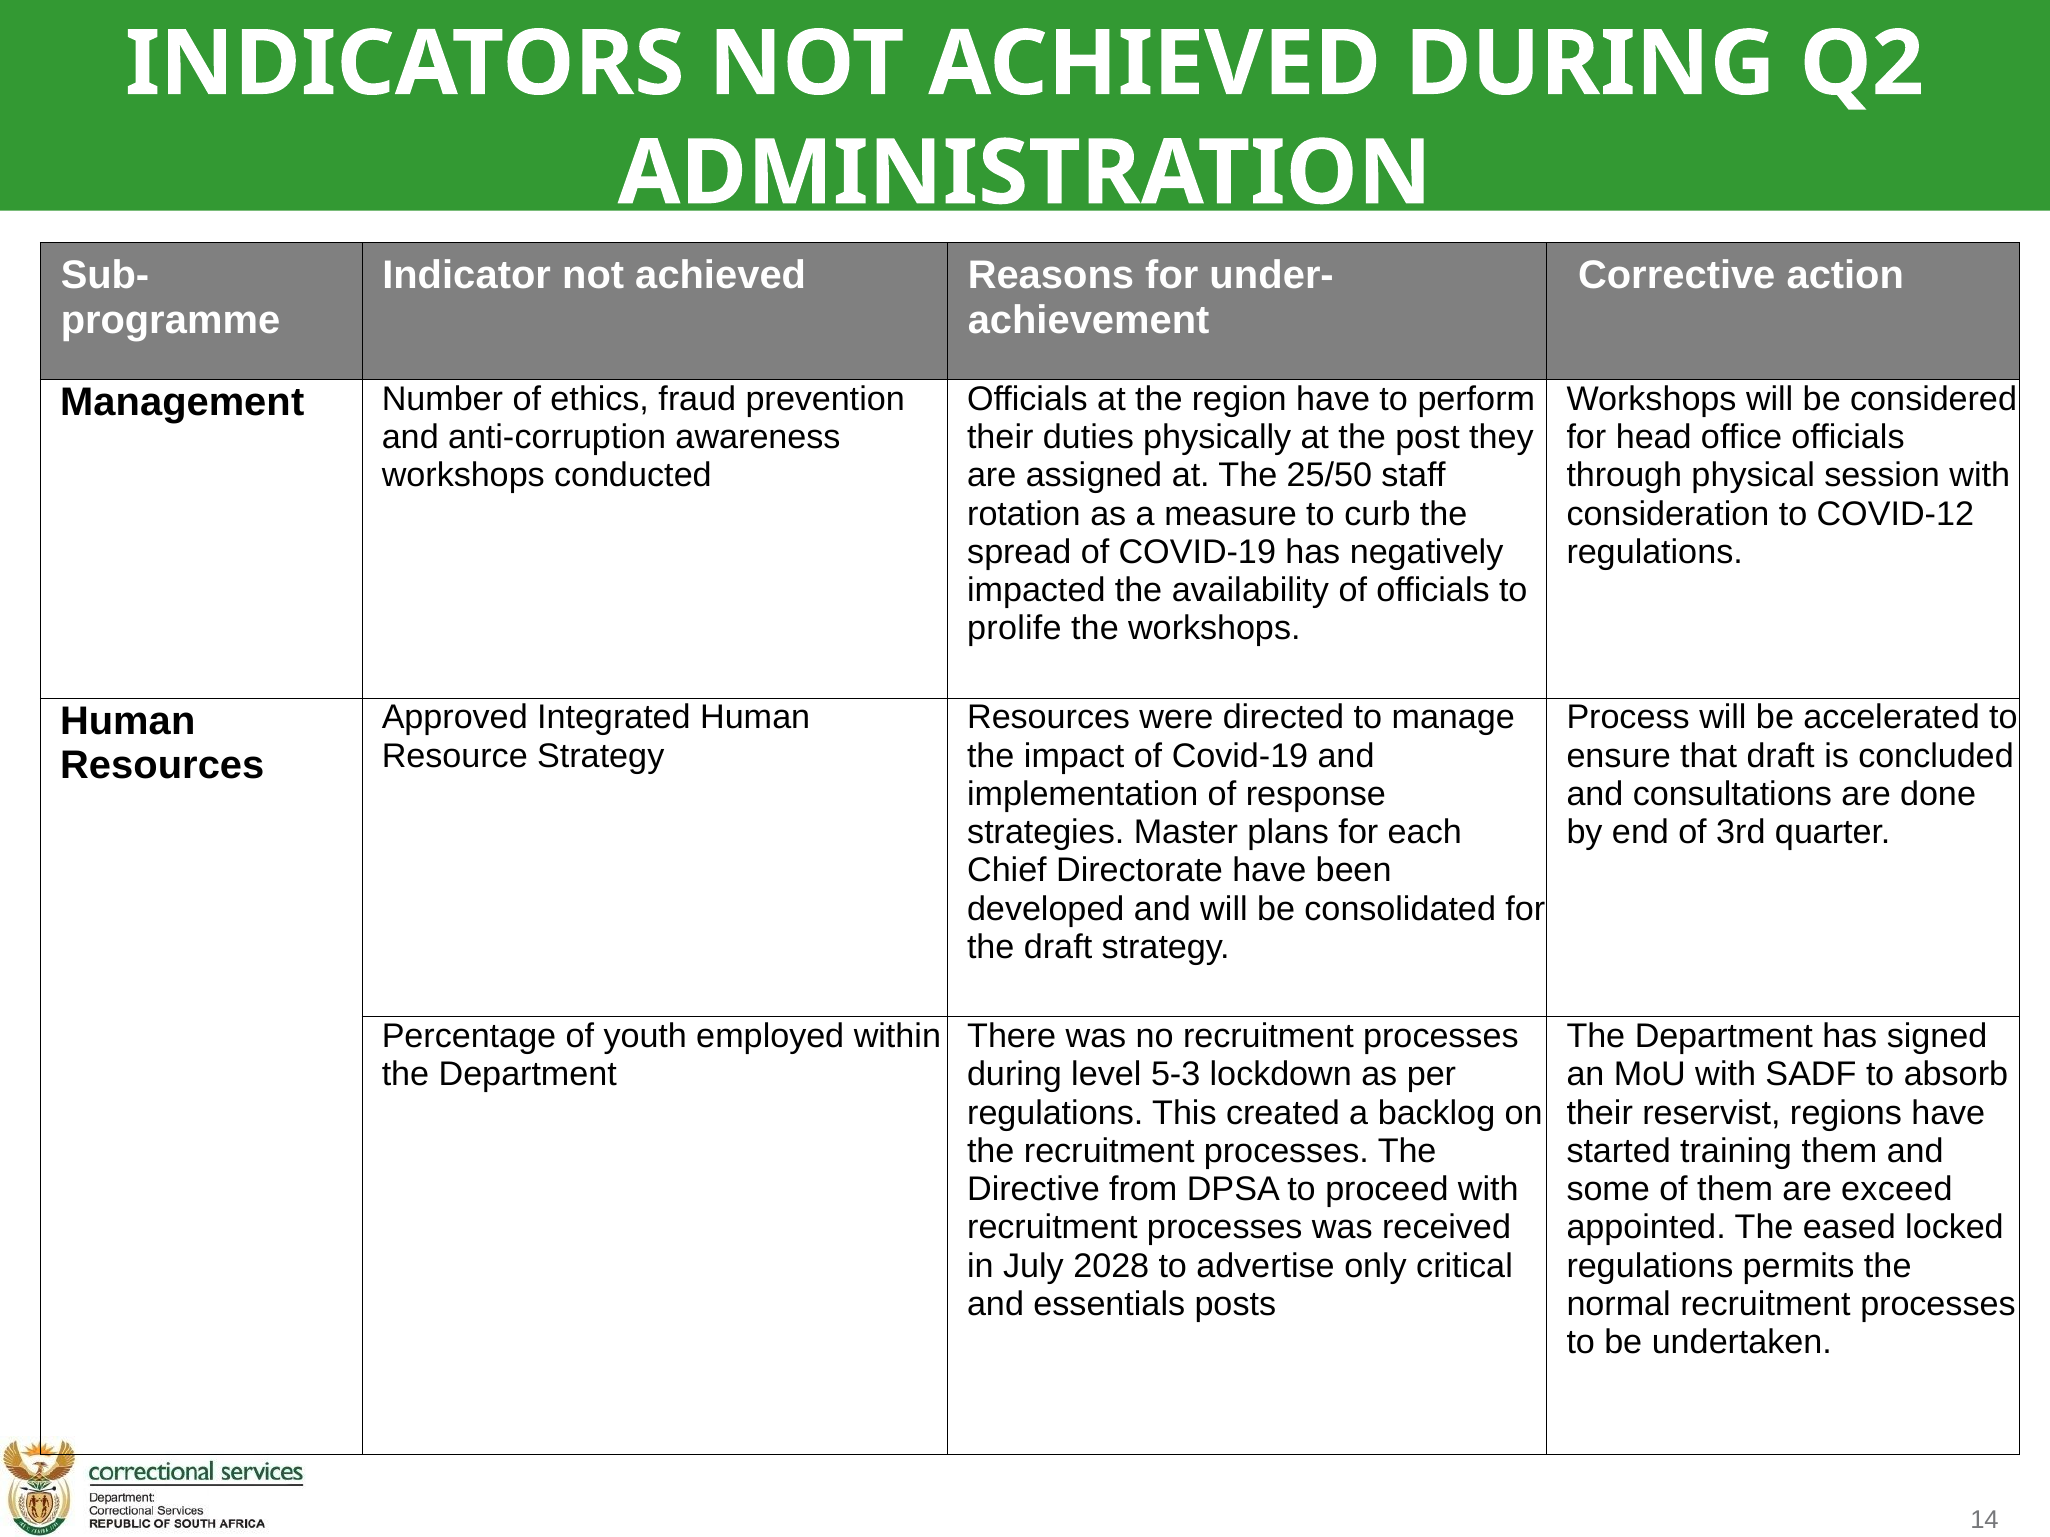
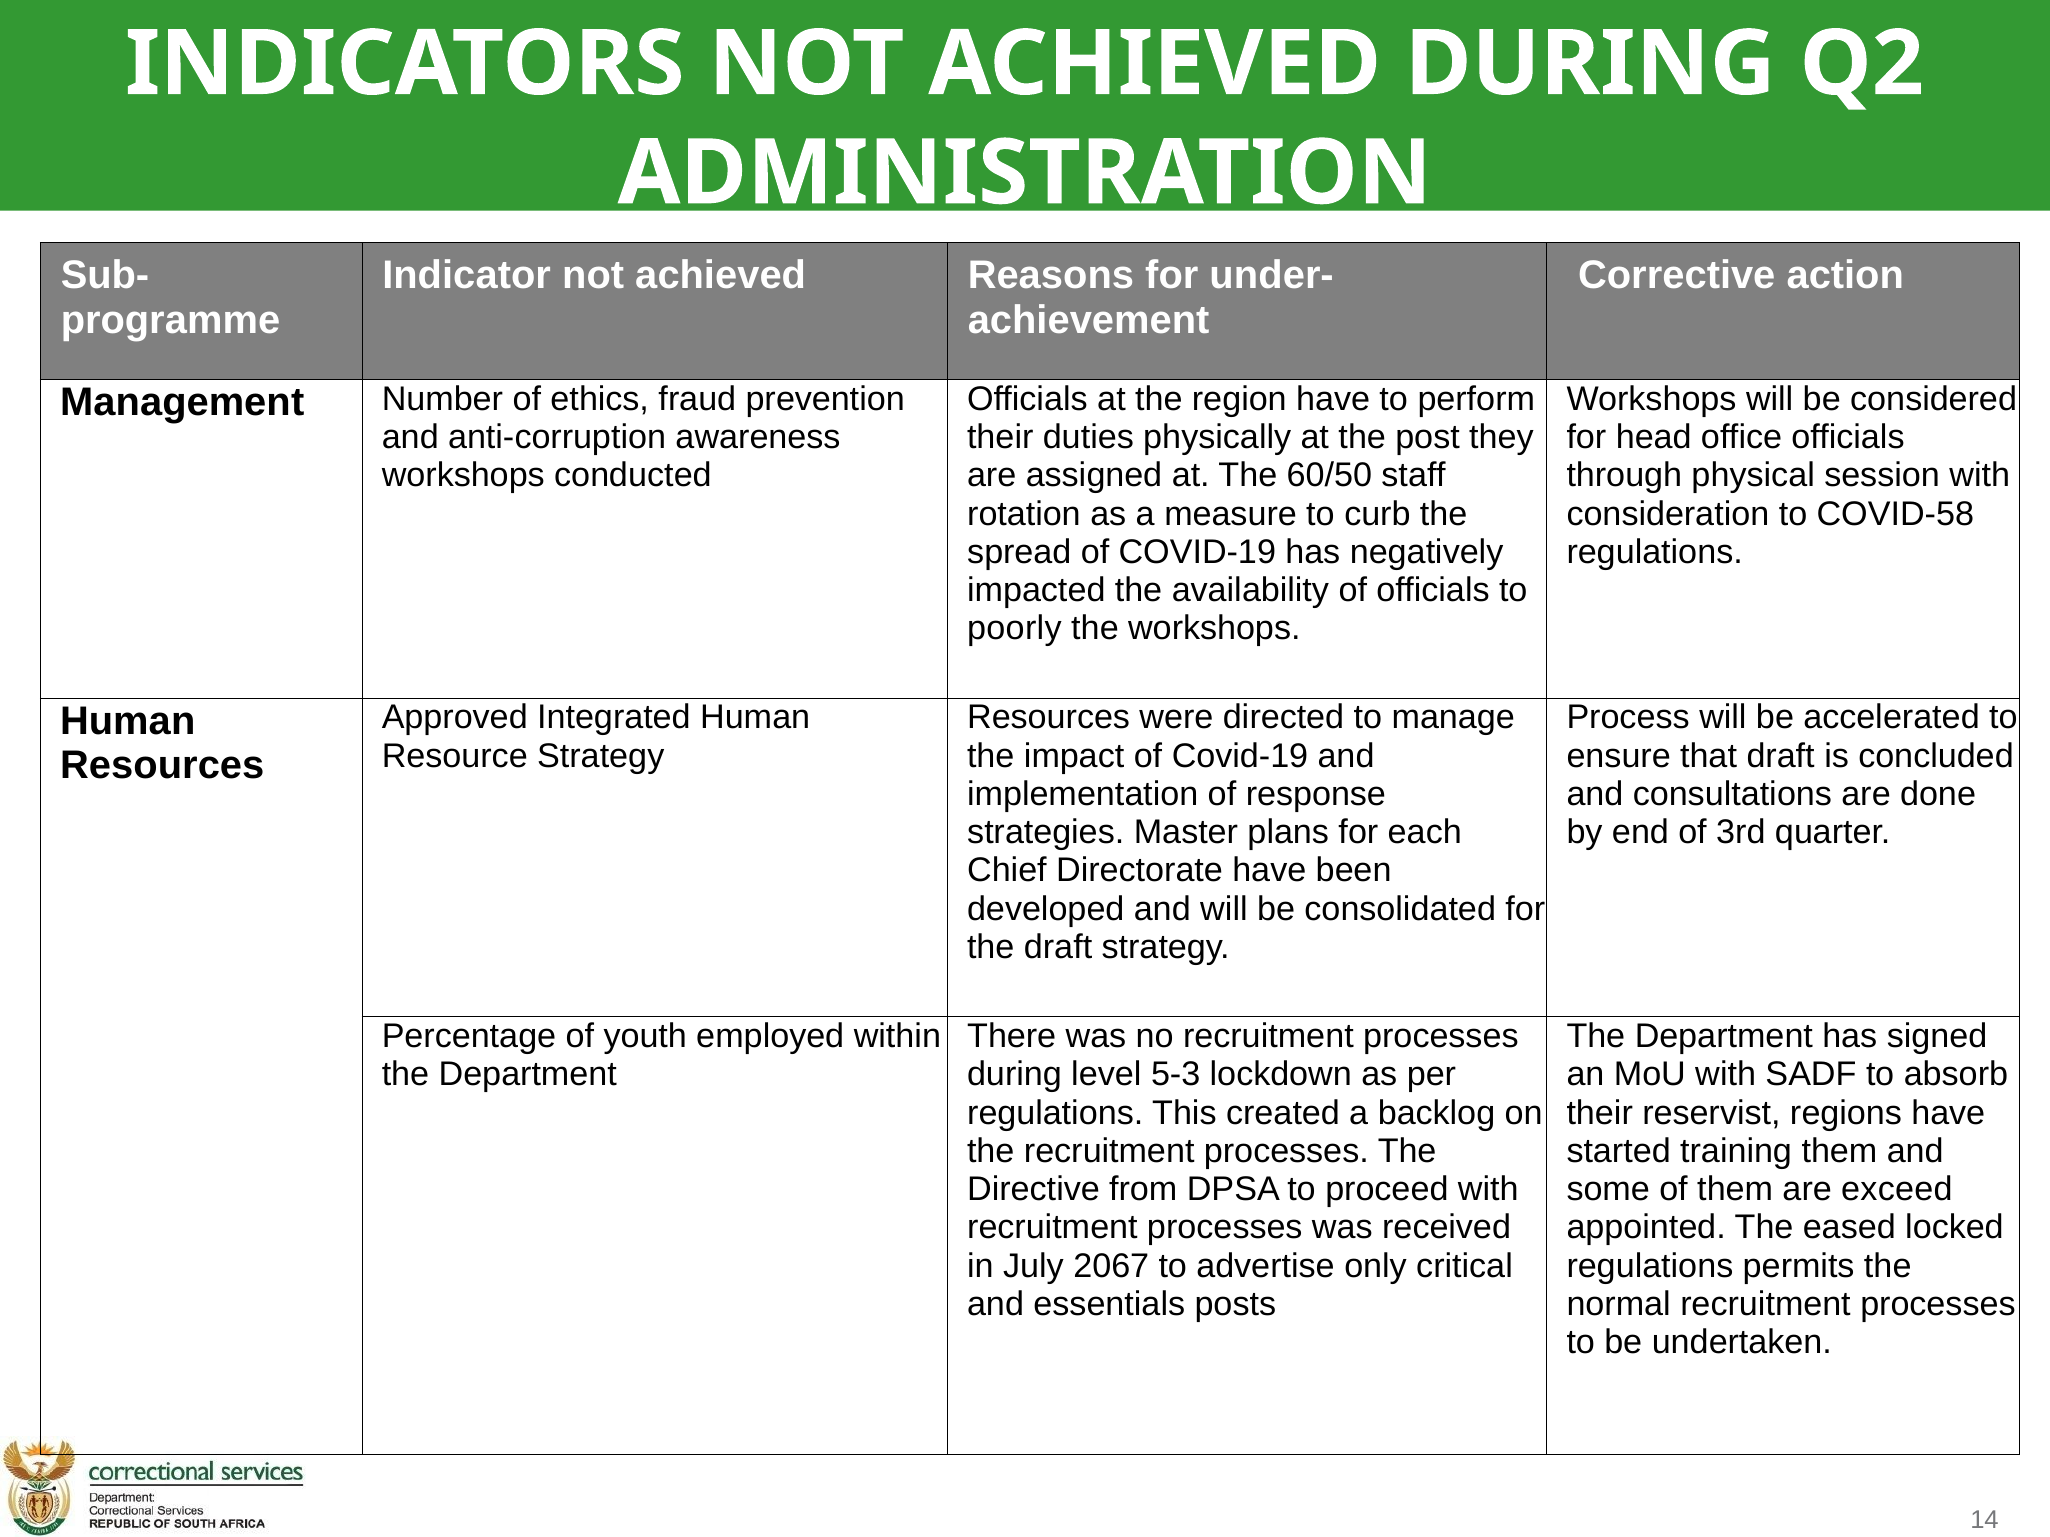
25/50: 25/50 -> 60/50
COVID-12: COVID-12 -> COVID-58
prolife: prolife -> poorly
2028: 2028 -> 2067
